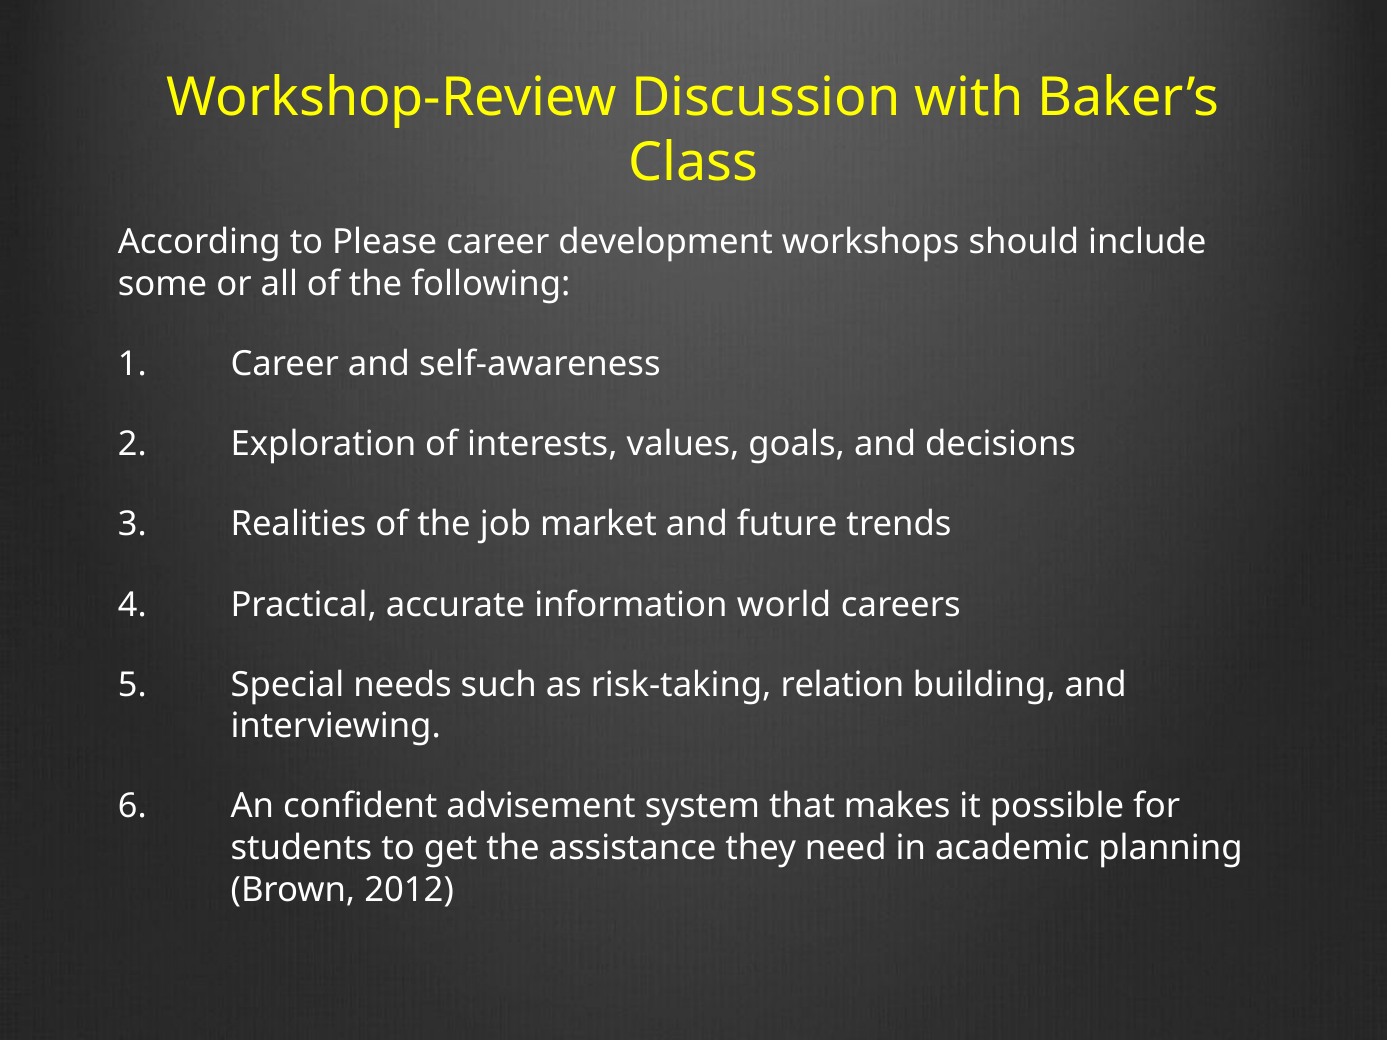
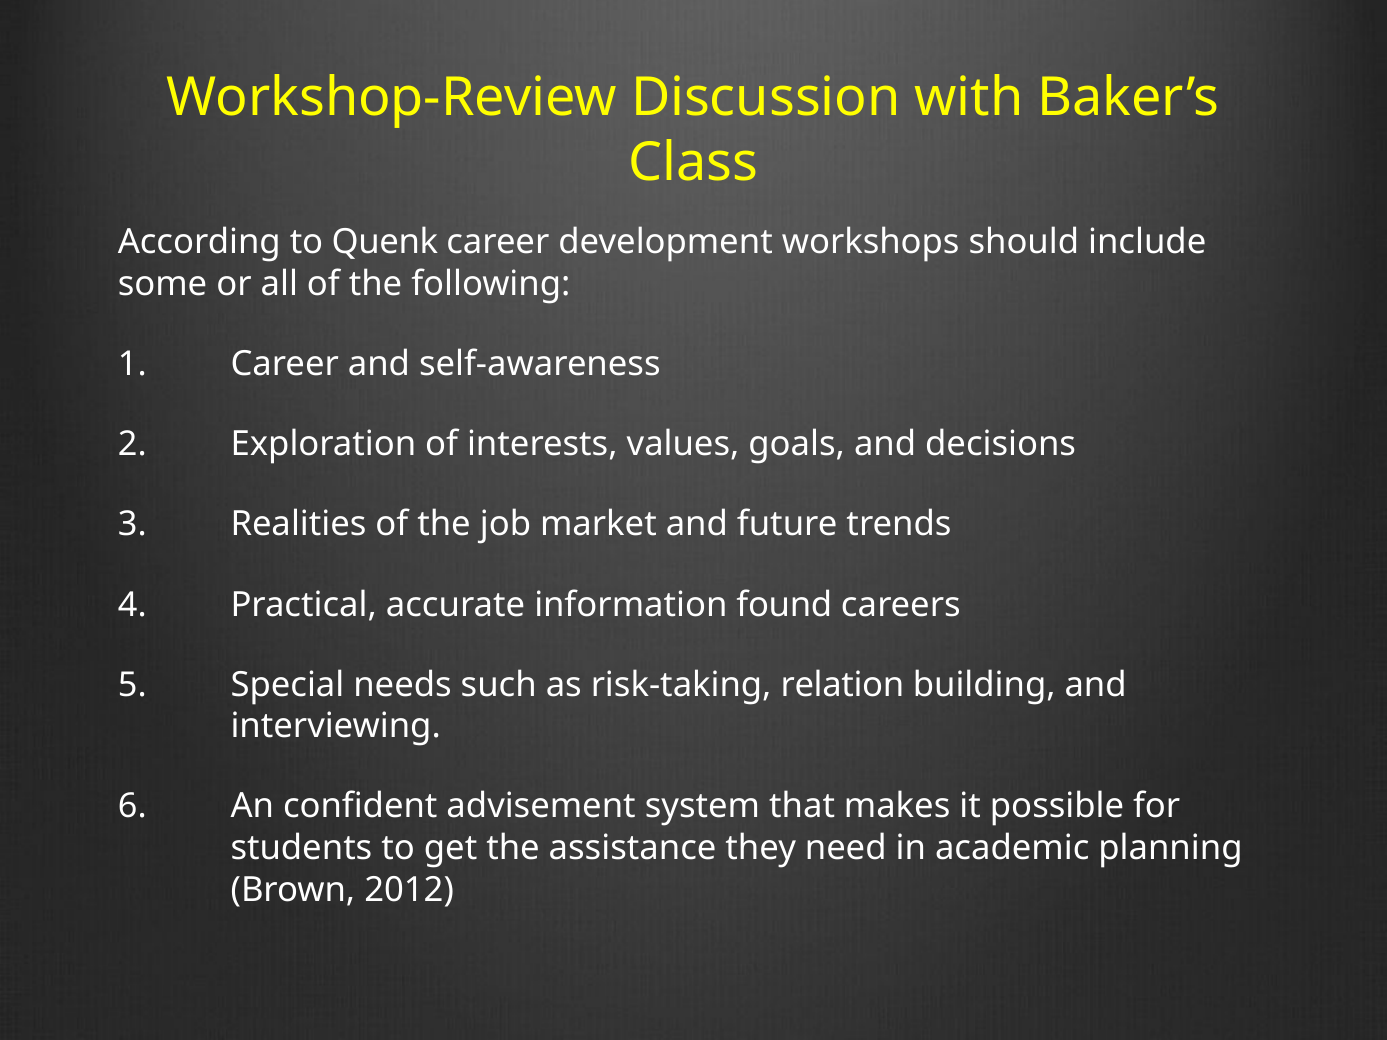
Please: Please -> Quenk
world: world -> found
